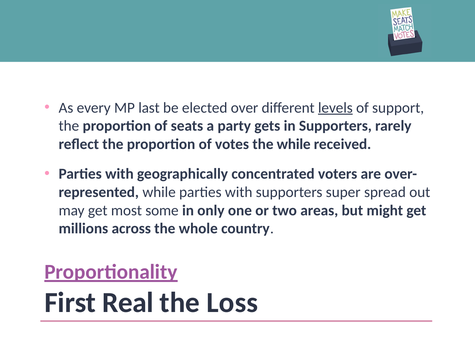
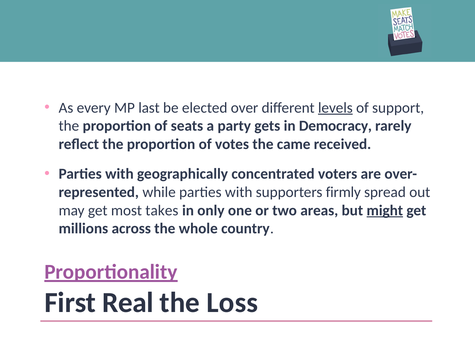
in Supporters: Supporters -> Democracy
the while: while -> came
super: super -> firmly
some: some -> takes
might underline: none -> present
